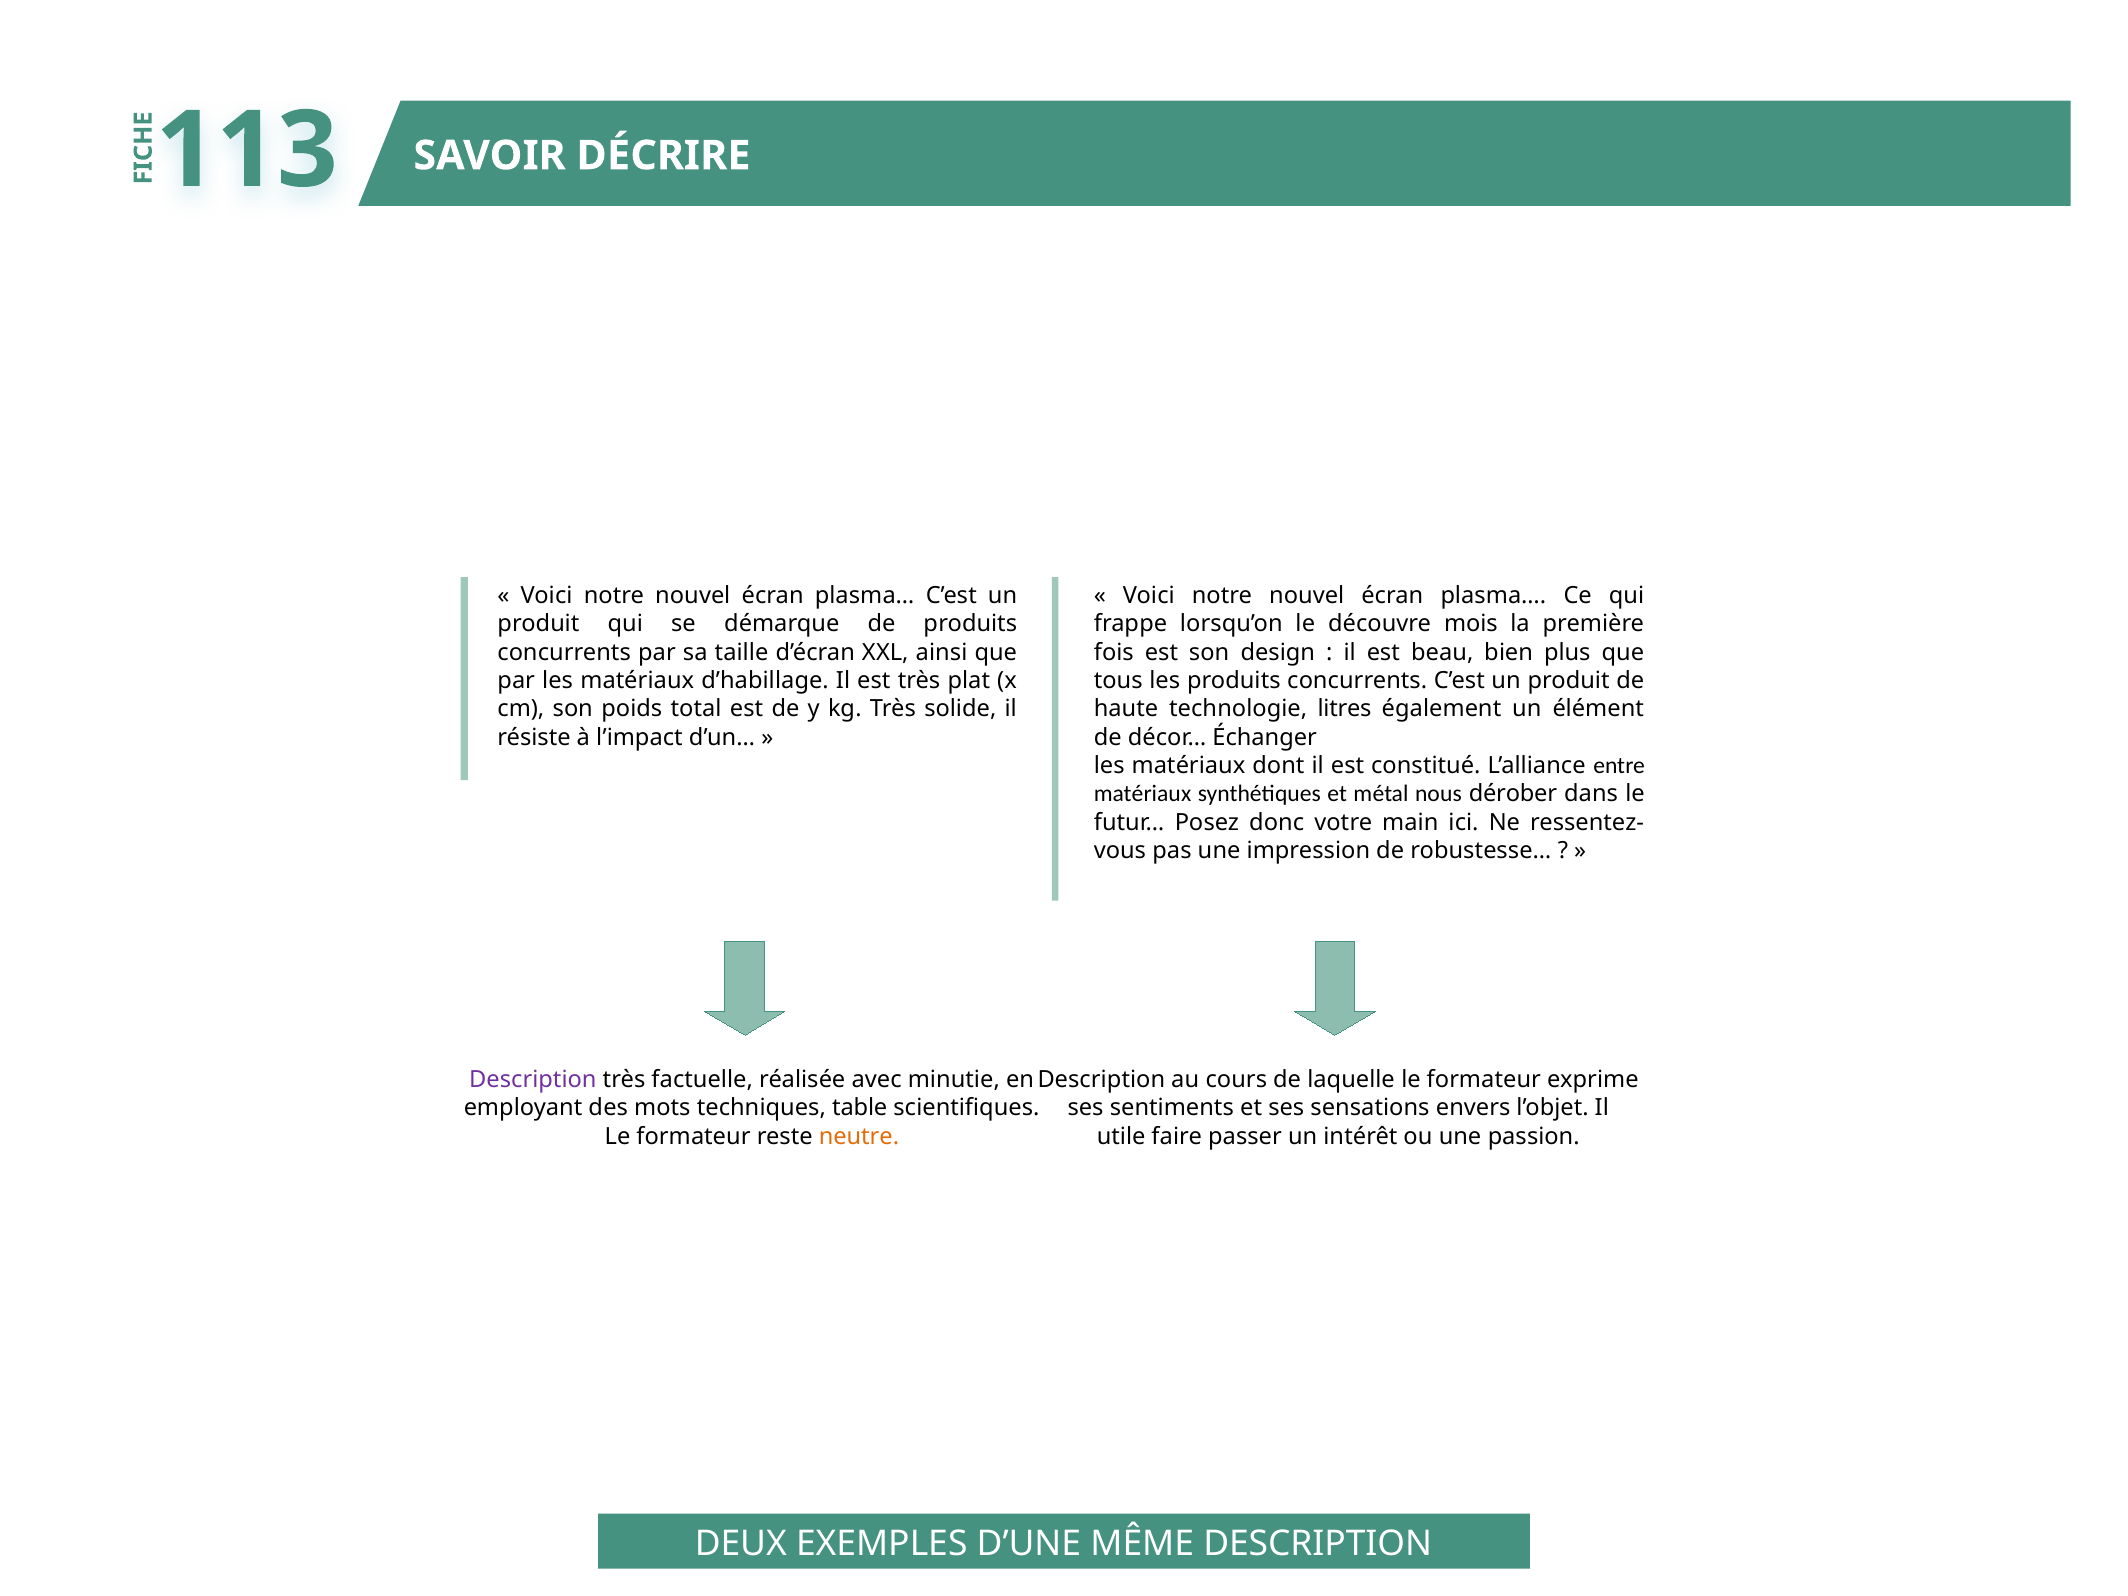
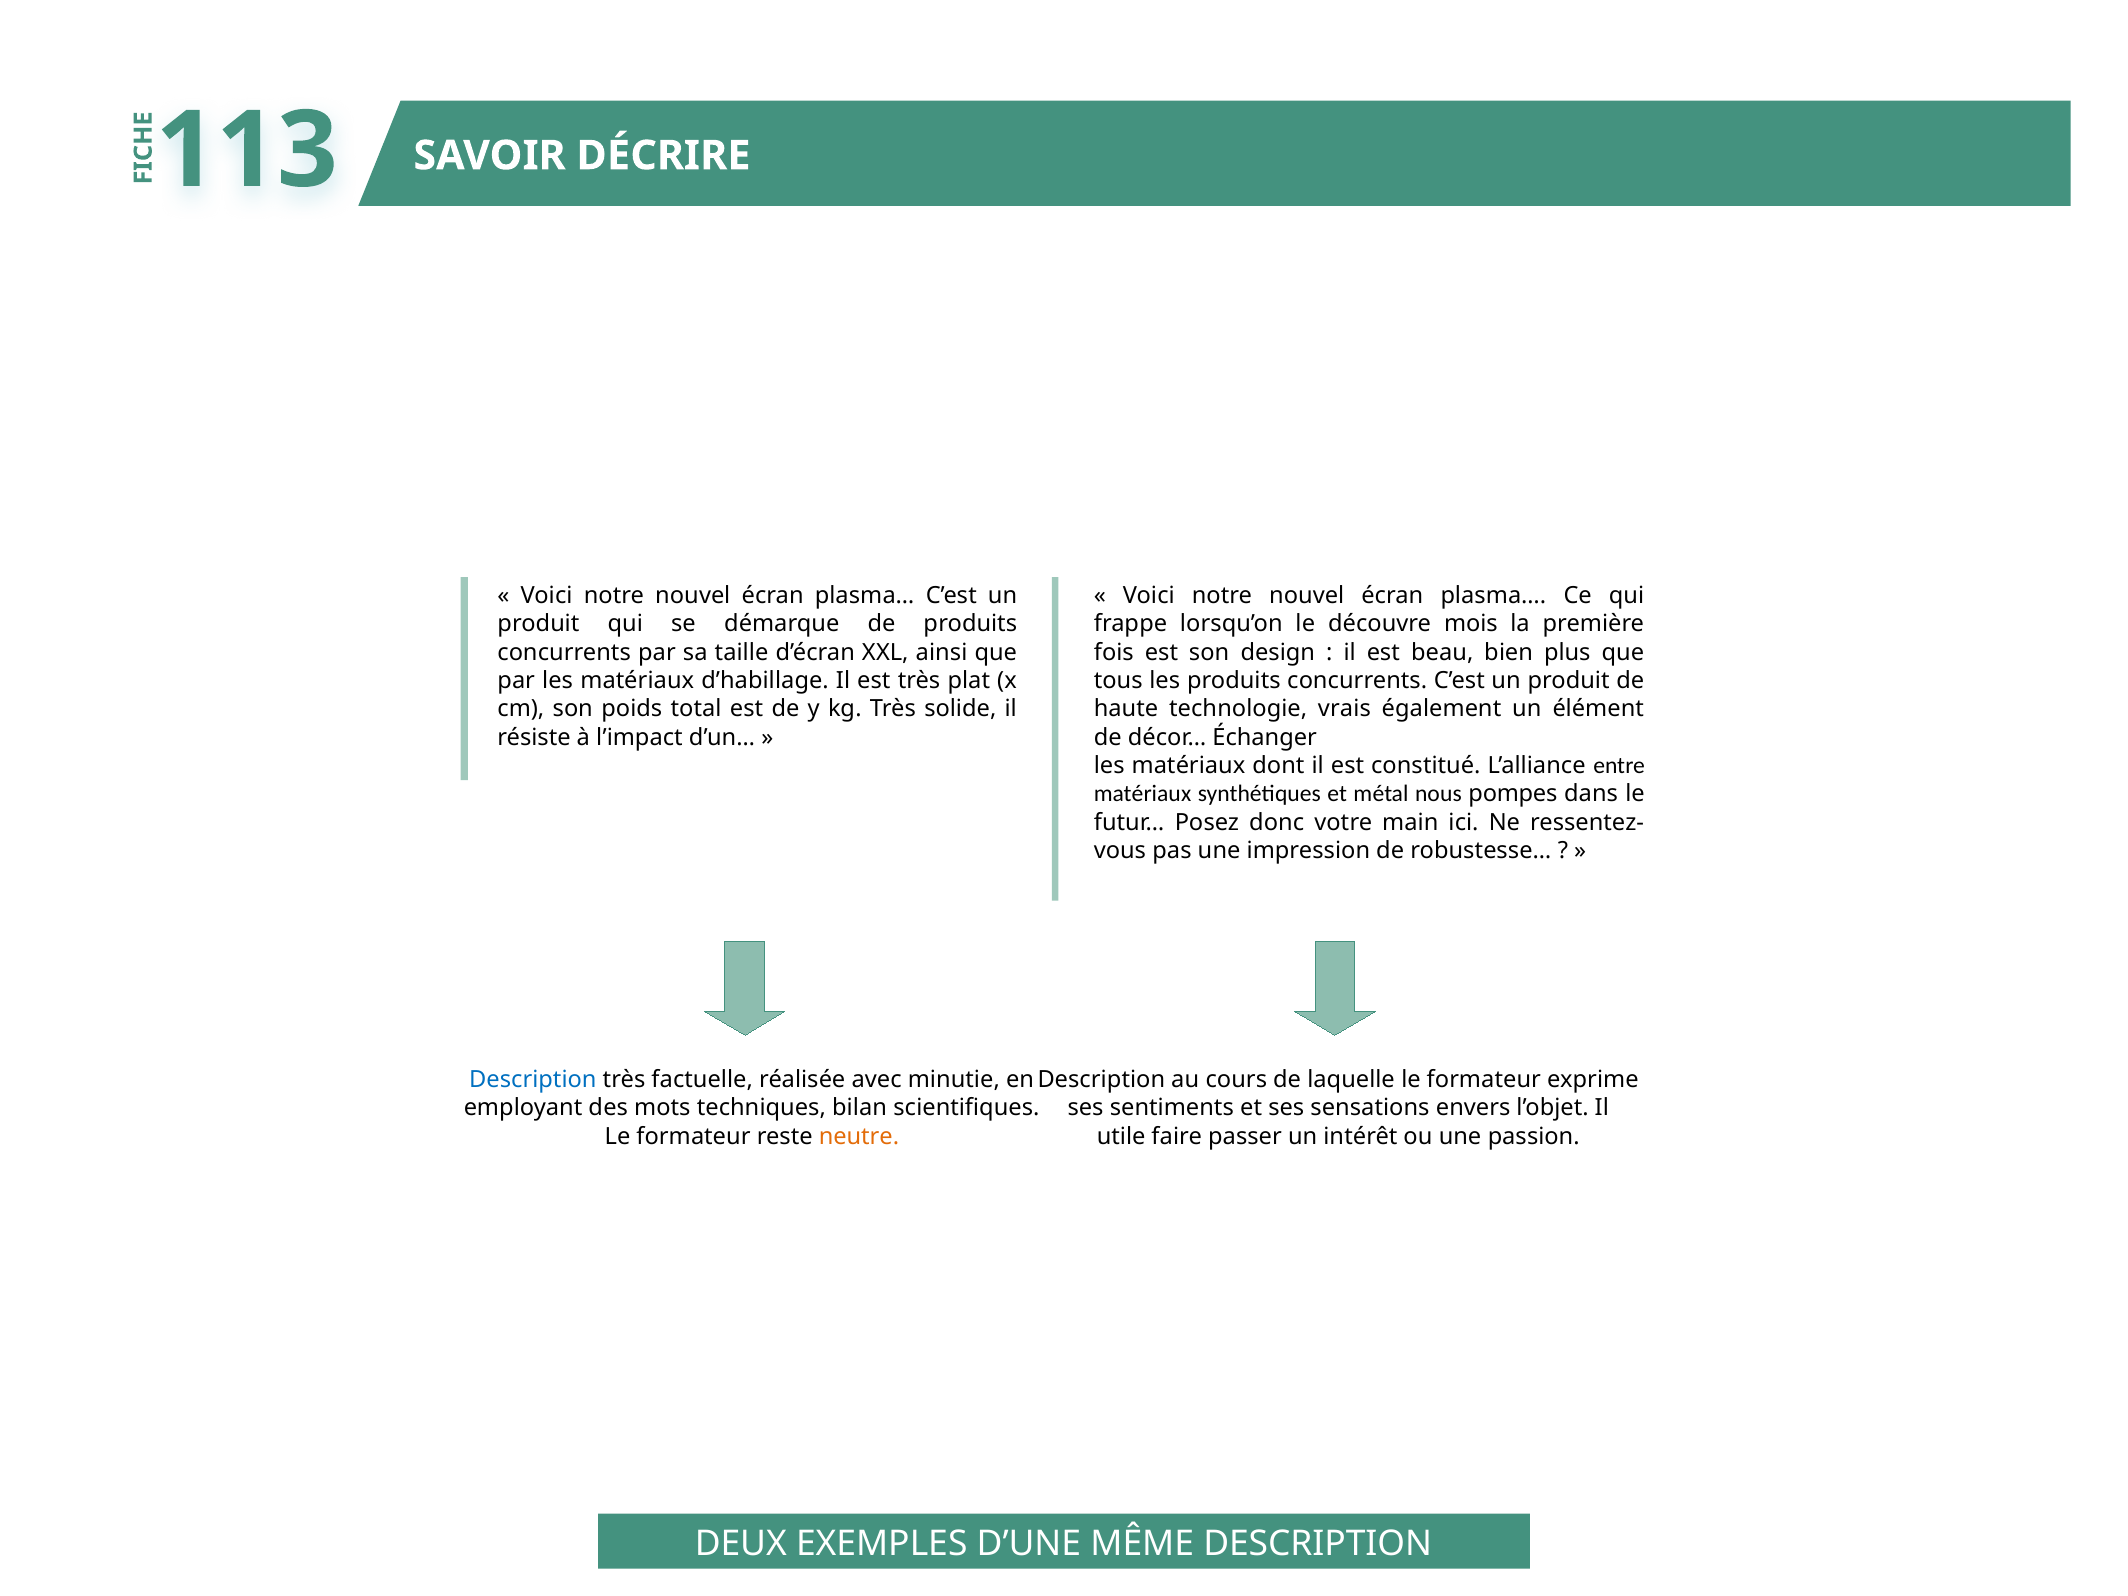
litres: litres -> vrais
dérober: dérober -> pompes
Description at (533, 1080) colour: purple -> blue
table: table -> bilan
